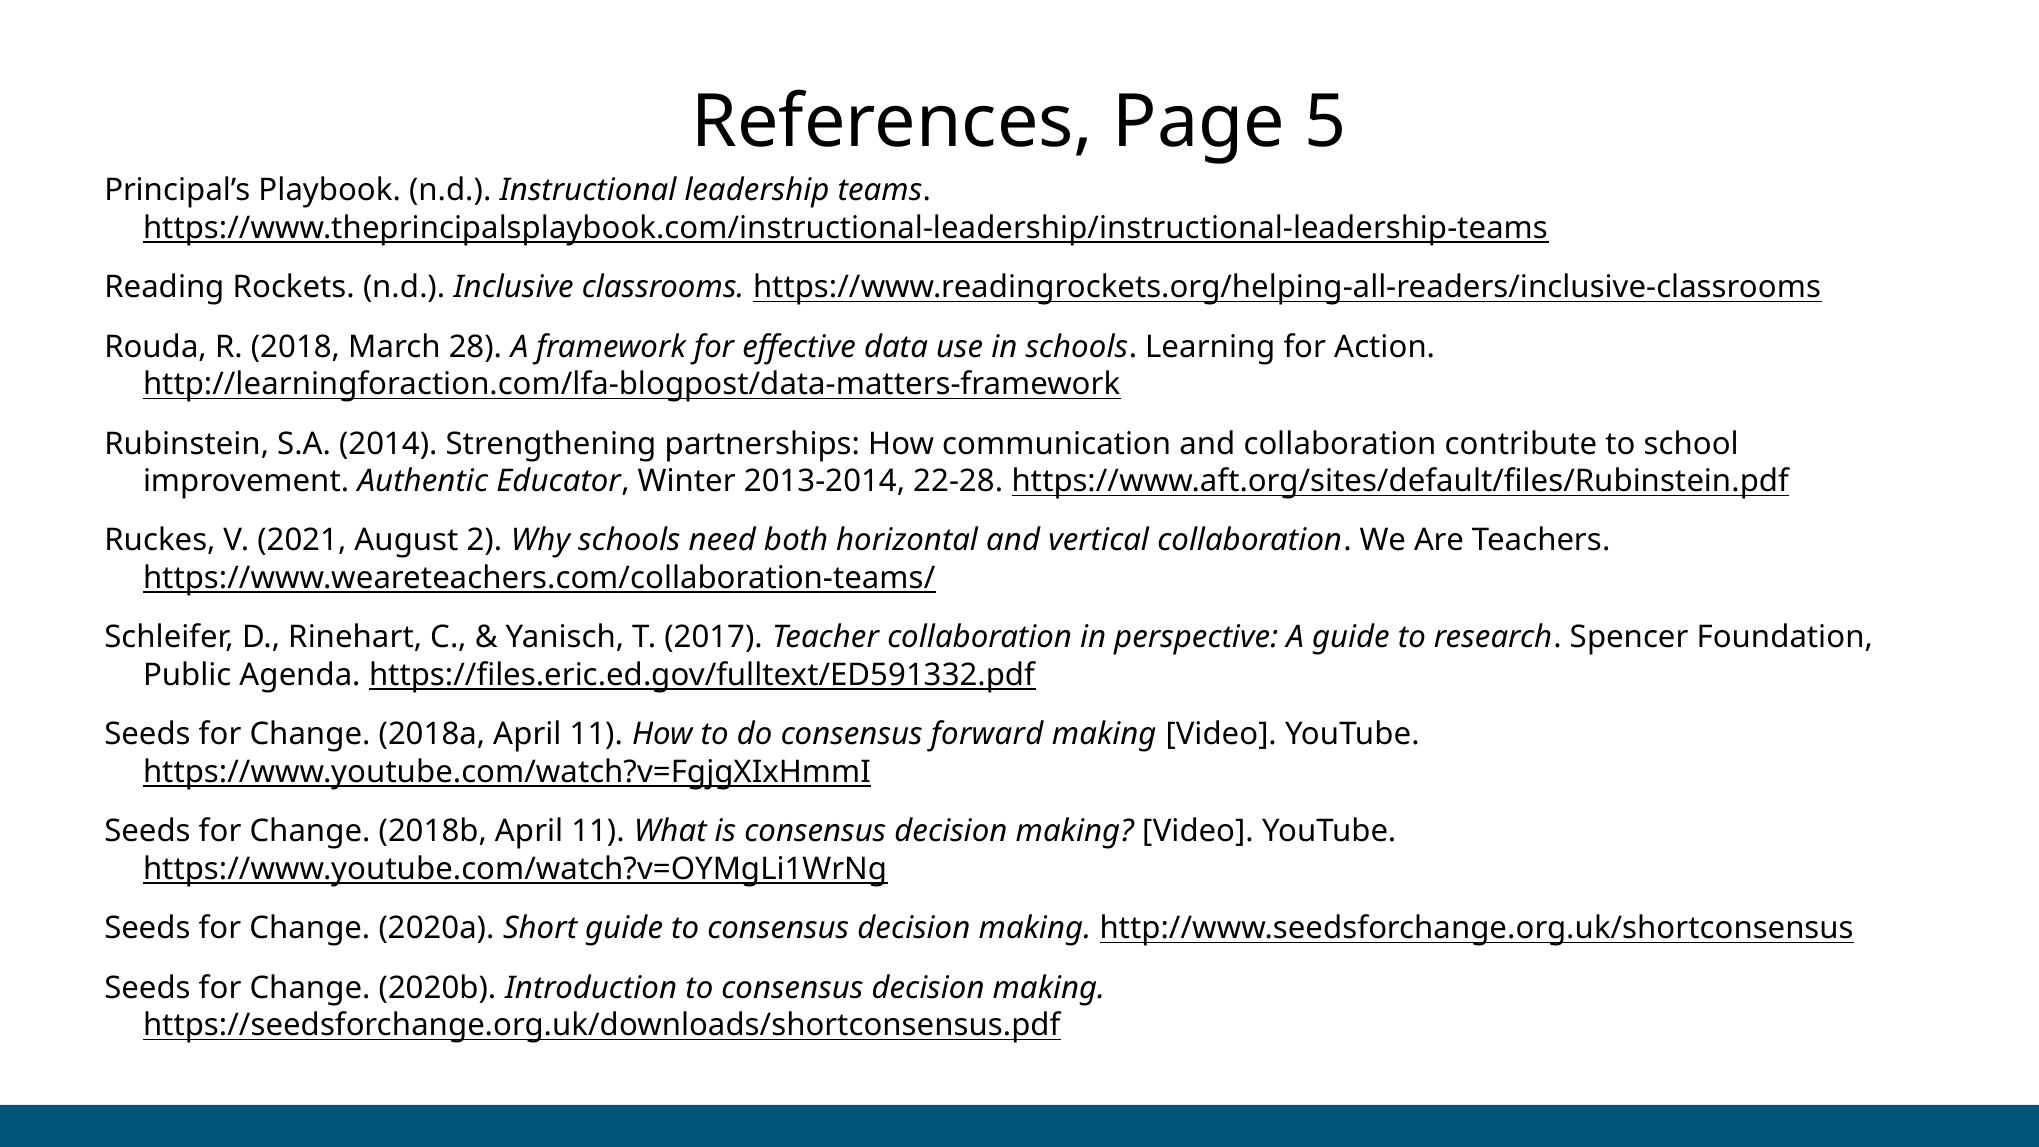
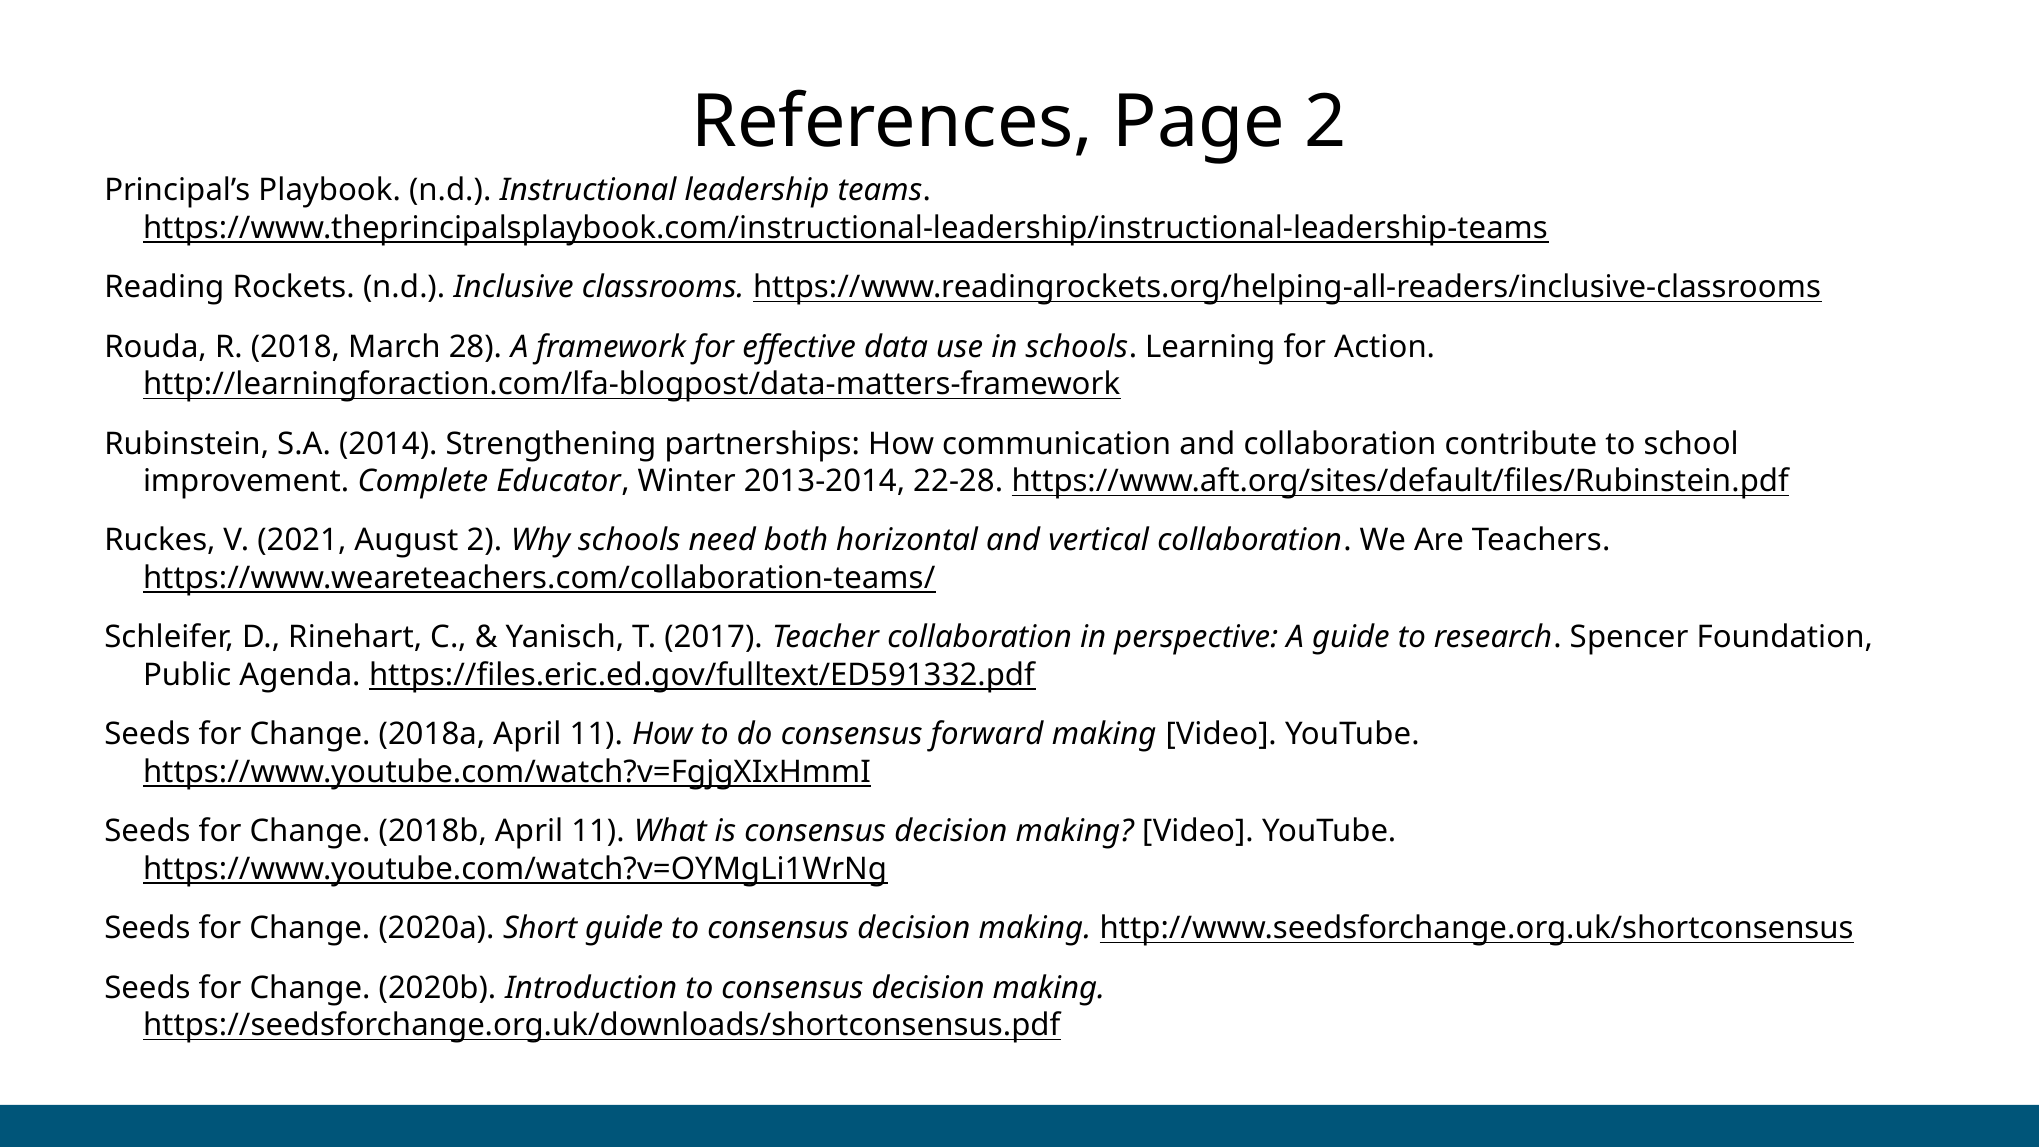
Page 5: 5 -> 2
Authentic: Authentic -> Complete
